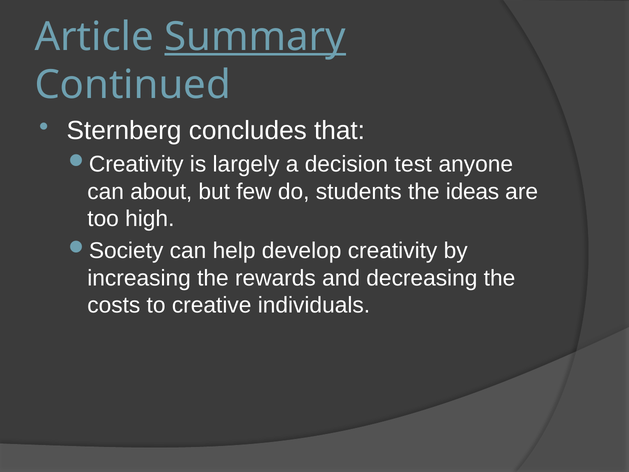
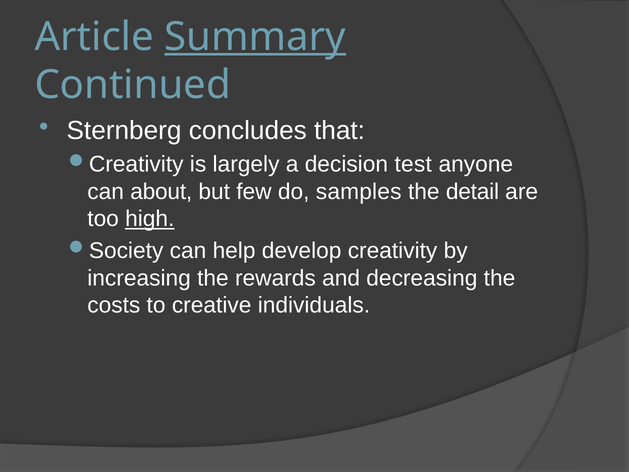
students: students -> samples
ideas: ideas -> detail
high underline: none -> present
